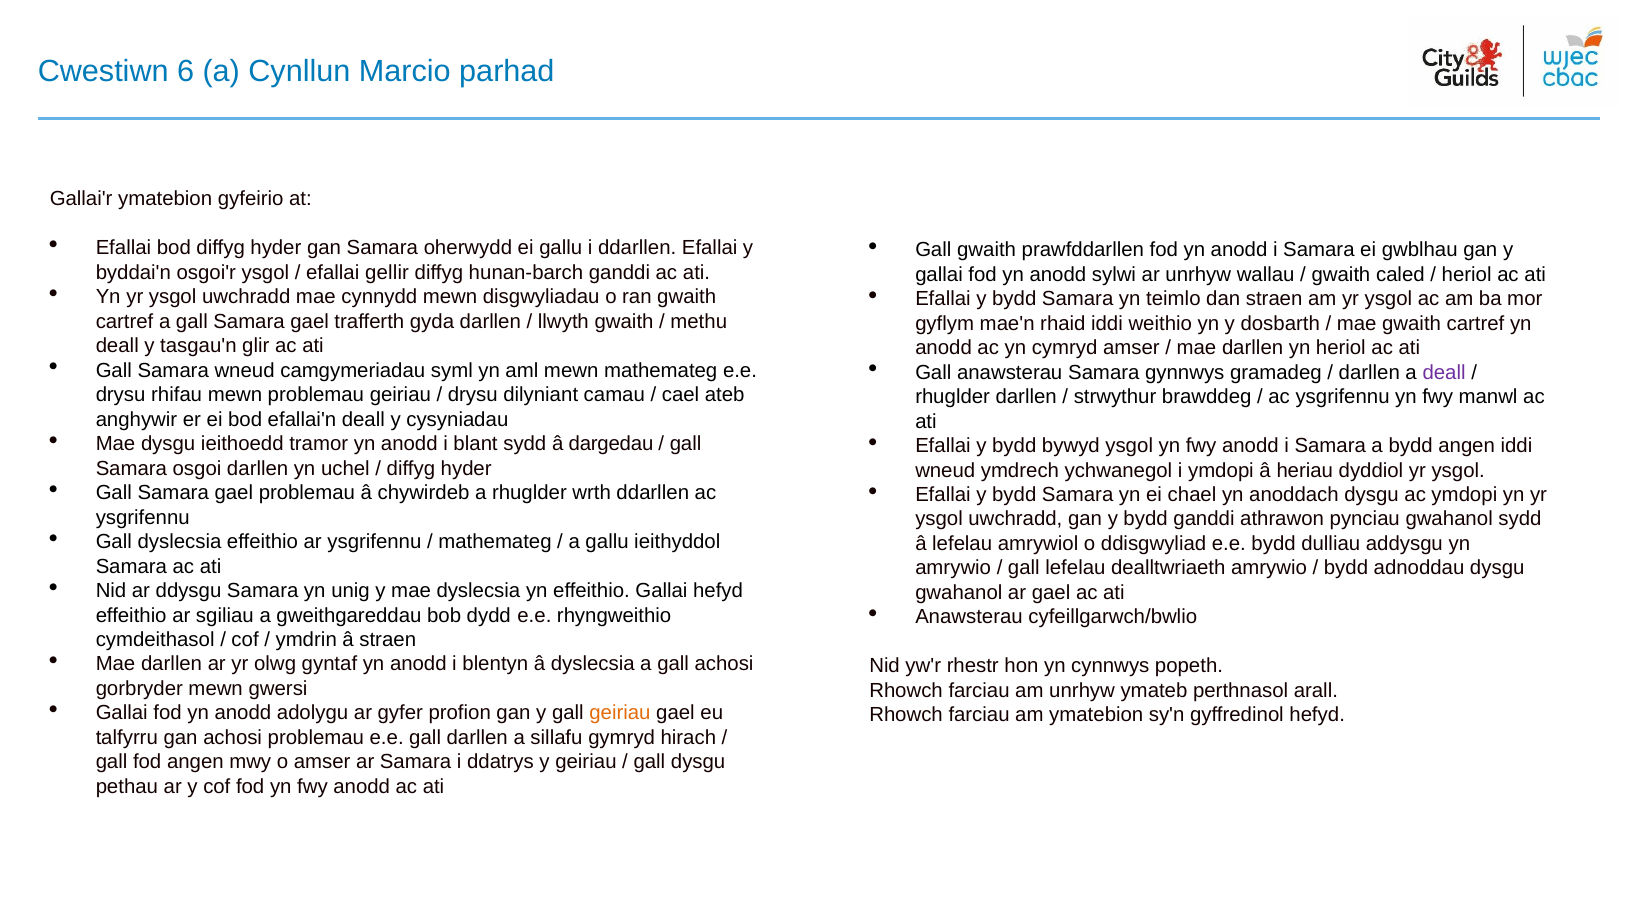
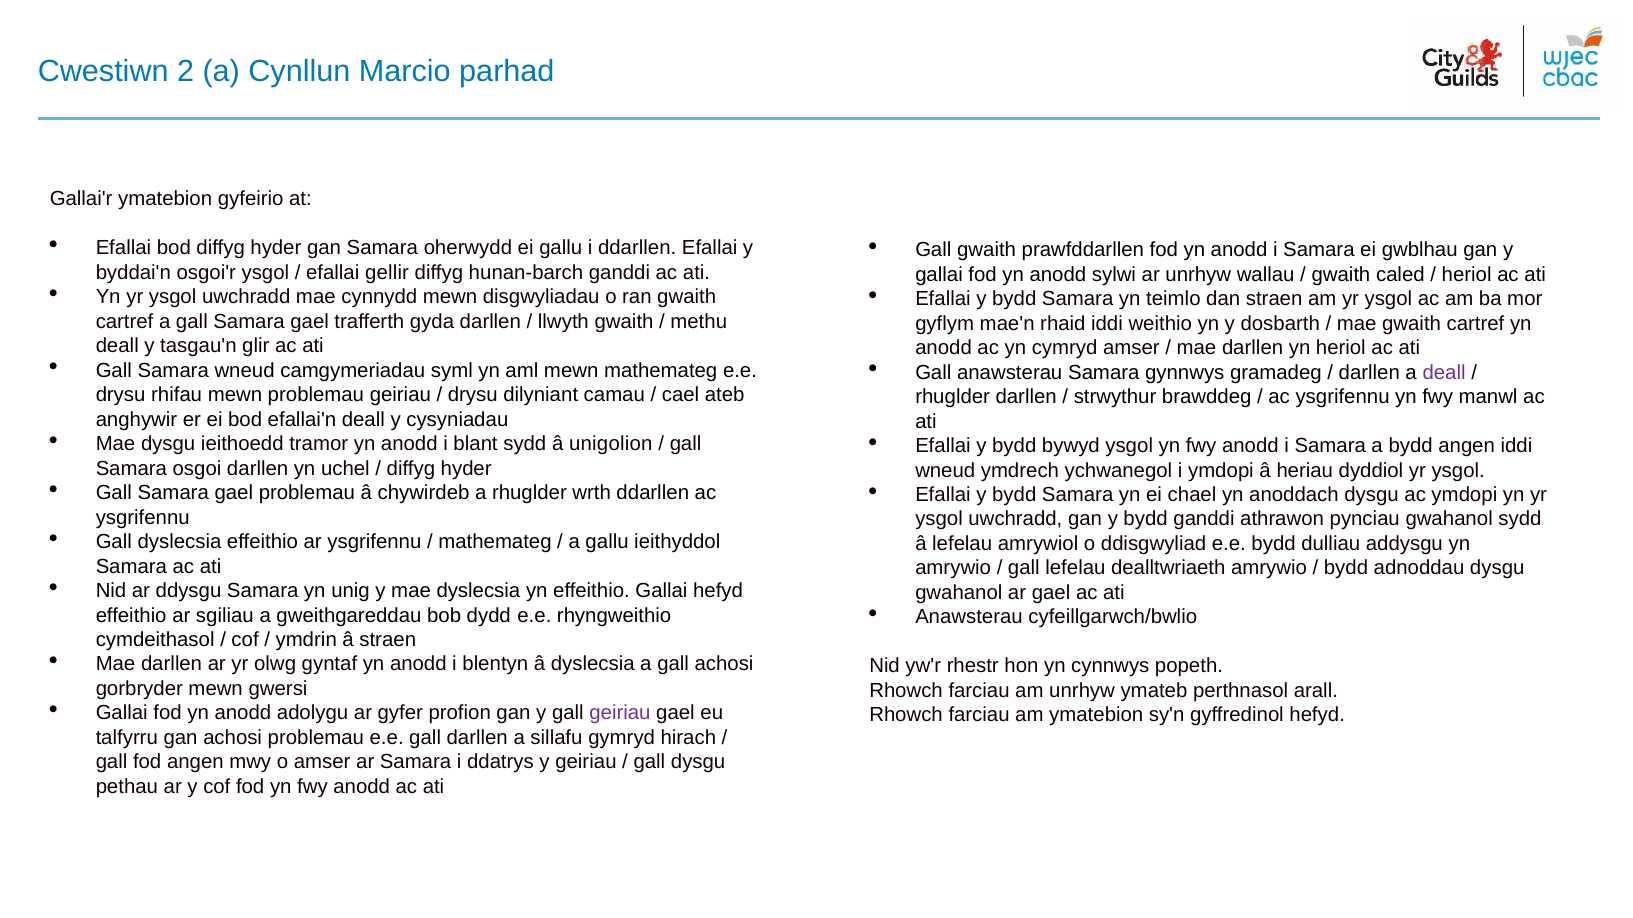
6: 6 -> 2
dargedau: dargedau -> unigolion
geiriau at (620, 714) colour: orange -> purple
